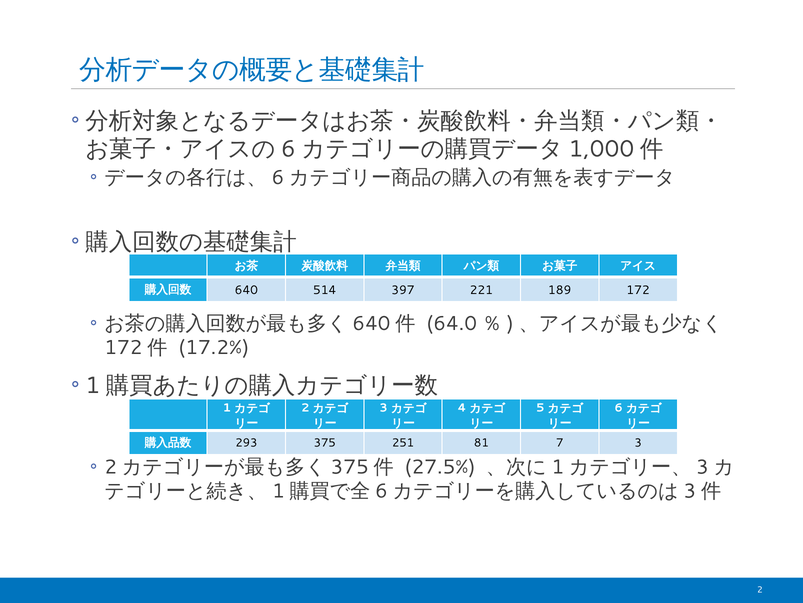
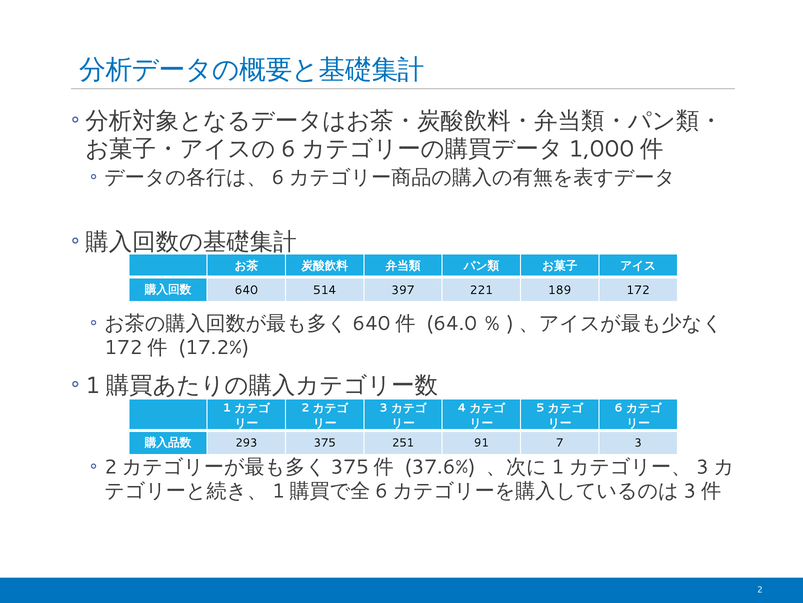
81: 81 -> 91
27.5%: 27.5% -> 37.6%
